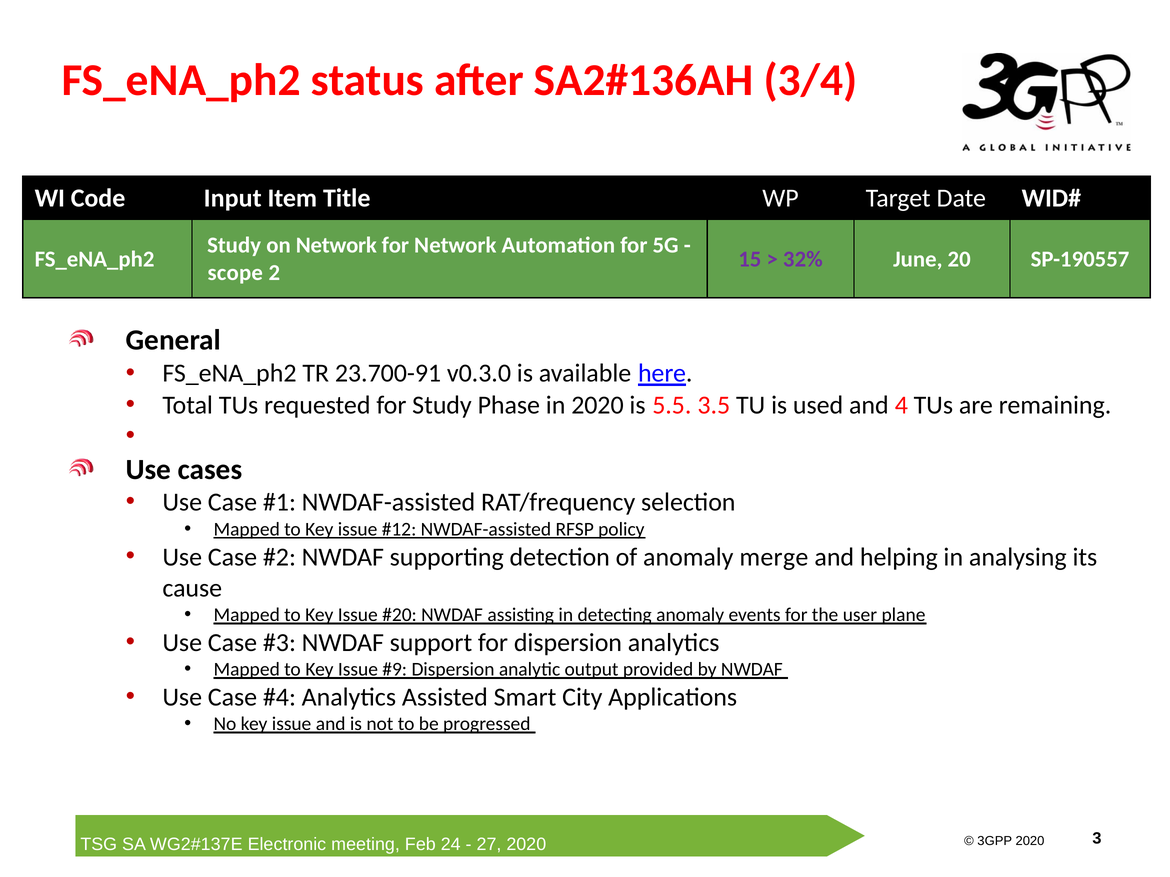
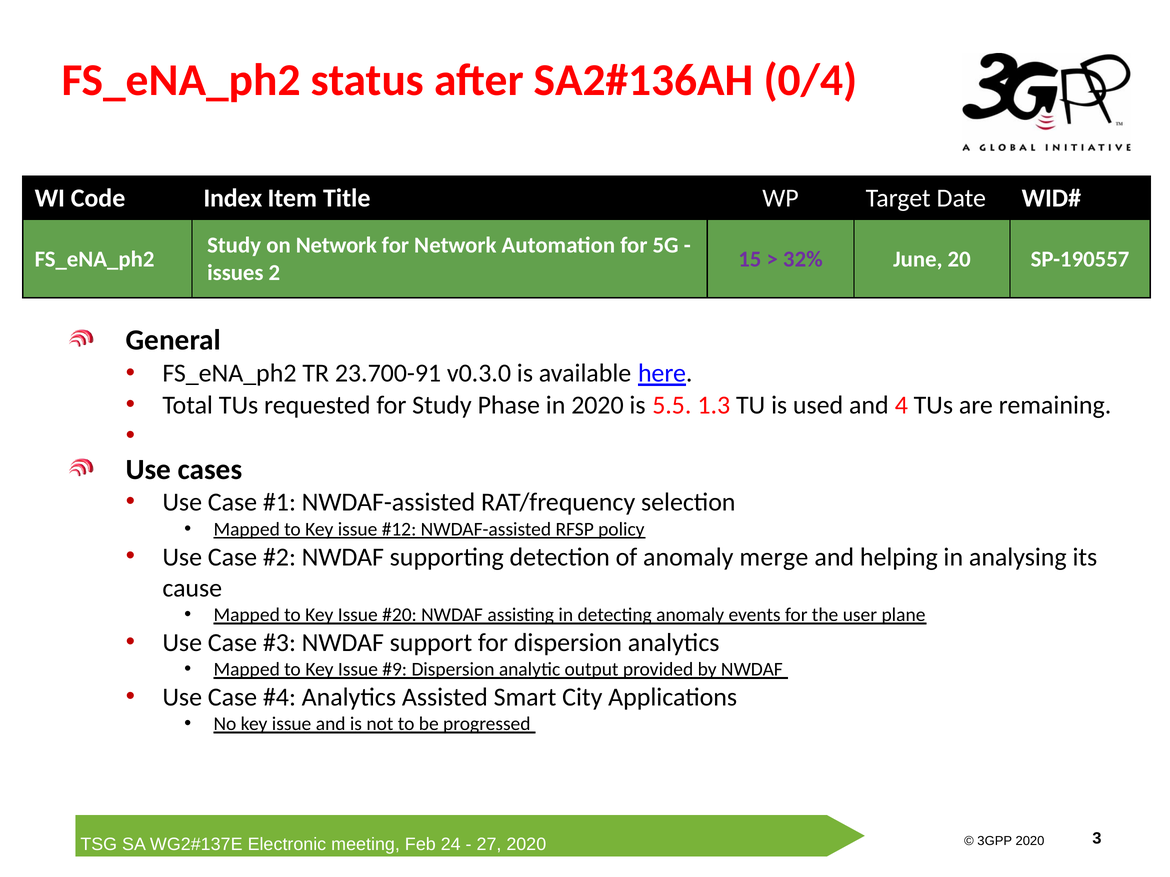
3/4: 3/4 -> 0/4
Input: Input -> Index
scope: scope -> issues
3.5: 3.5 -> 1.3
